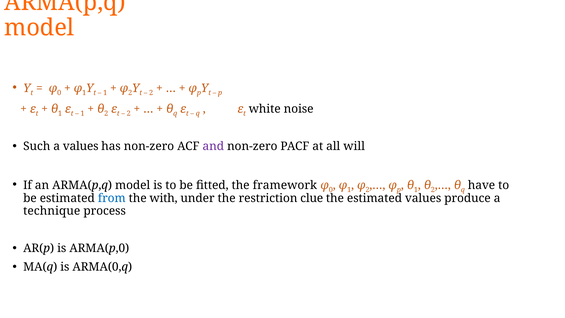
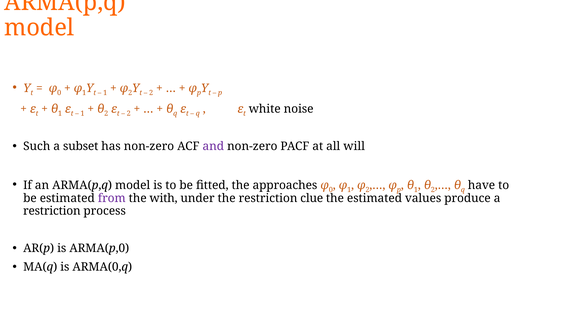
a values: values -> subset
framework: framework -> approaches
from colour: blue -> purple
technique at (52, 211): technique -> restriction
